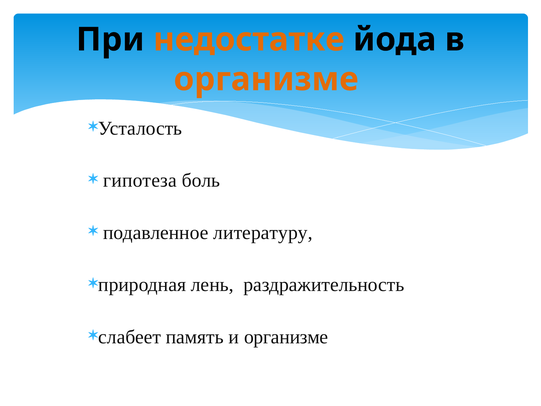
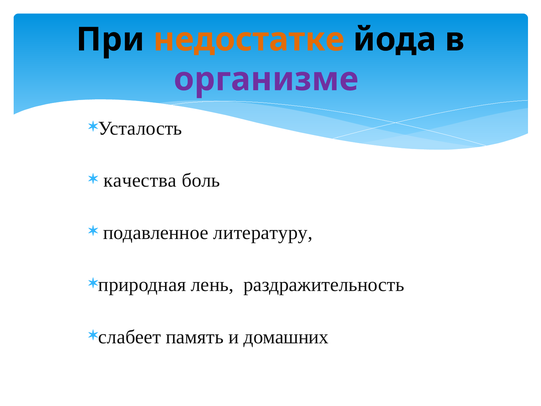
организме at (266, 79) colour: orange -> purple
гипотеза: гипотеза -> качества
и организме: организме -> домашних
